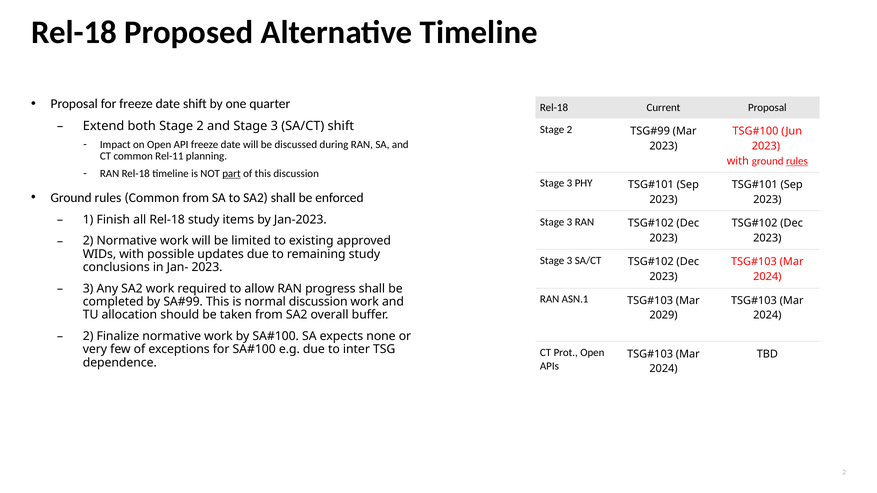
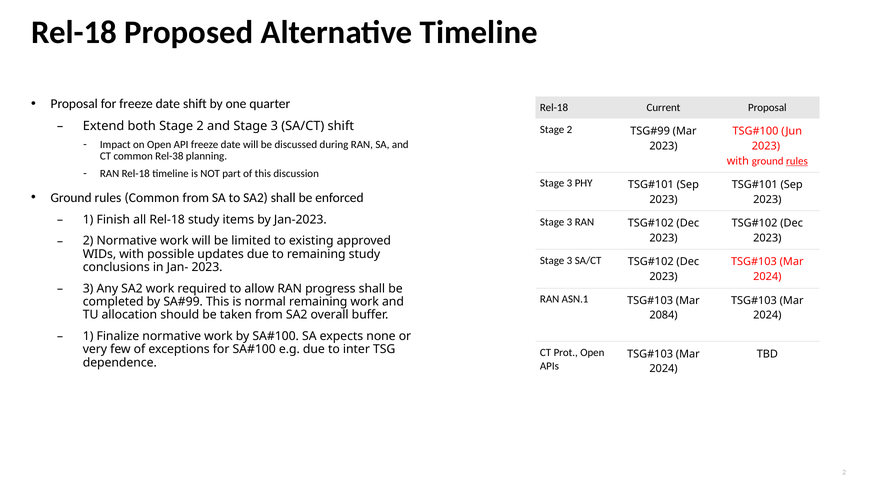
Rel-11: Rel-11 -> Rel-38
part underline: present -> none
normal discussion: discussion -> remaining
2029: 2029 -> 2084
2 at (88, 336): 2 -> 1
